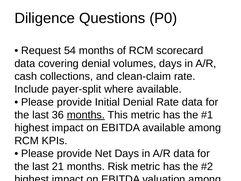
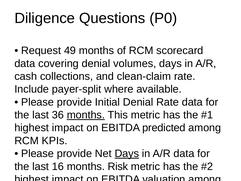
54: 54 -> 49
EBITDA available: available -> predicted
Days at (127, 153) underline: none -> present
21: 21 -> 16
